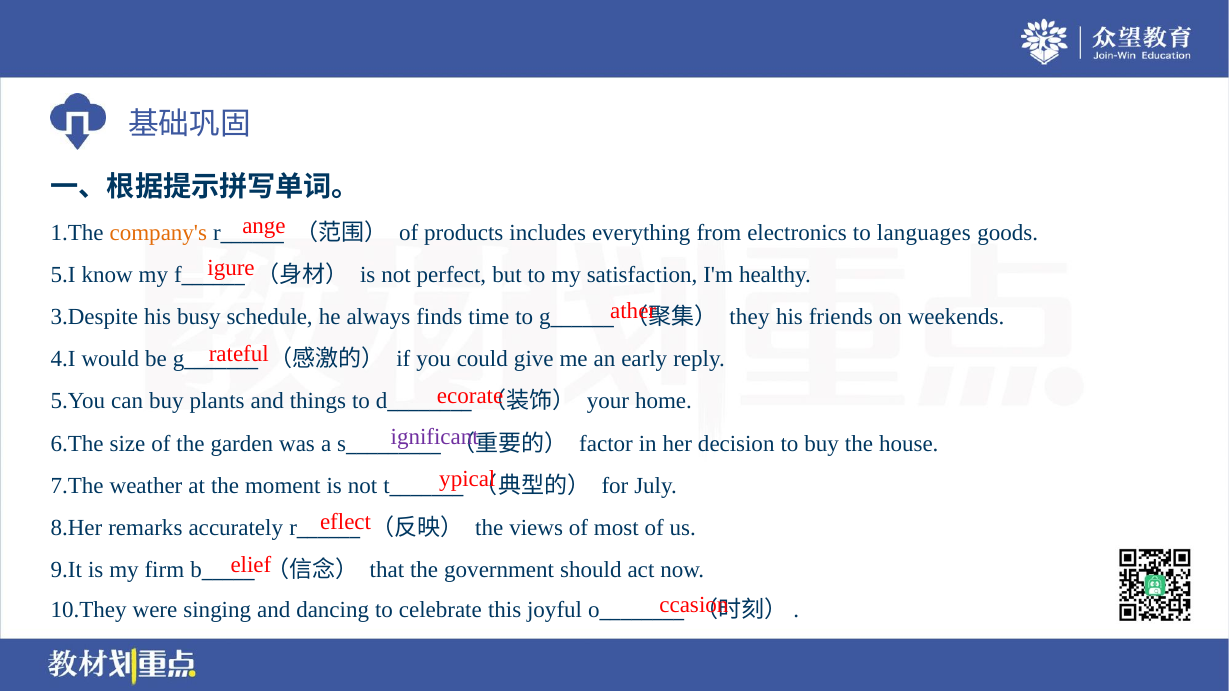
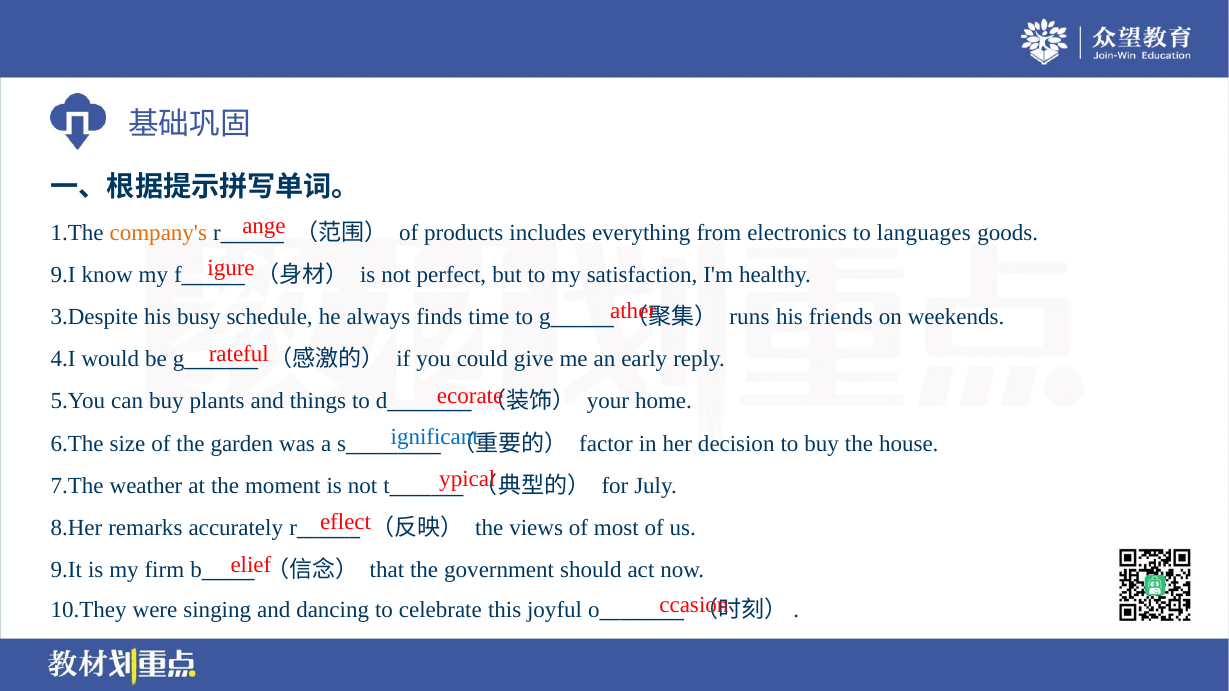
5.I: 5.I -> 9.I
they: they -> runs
ignificant colour: purple -> blue
